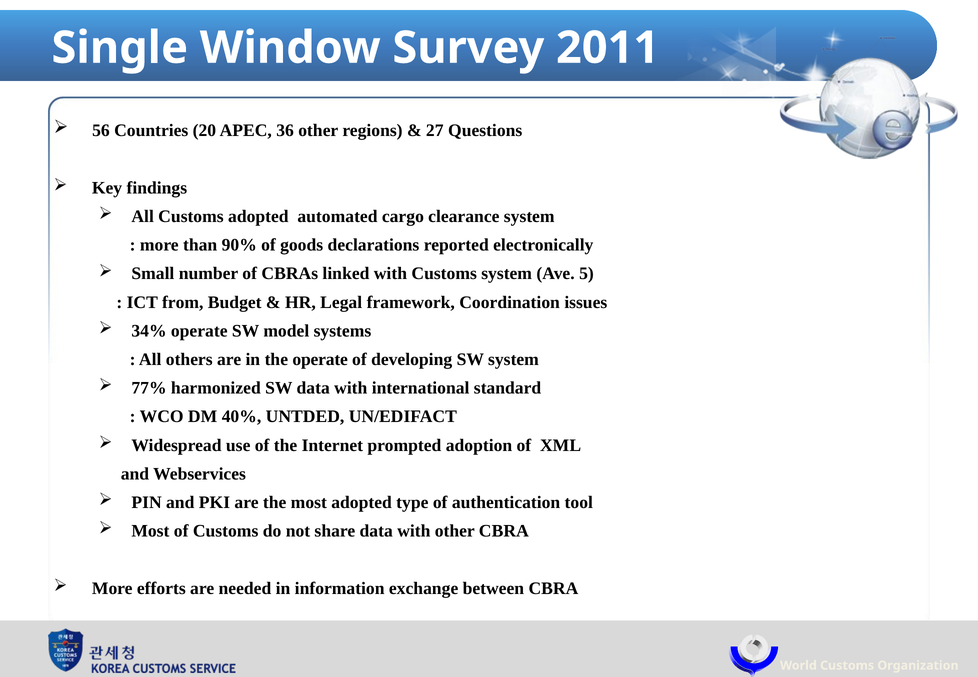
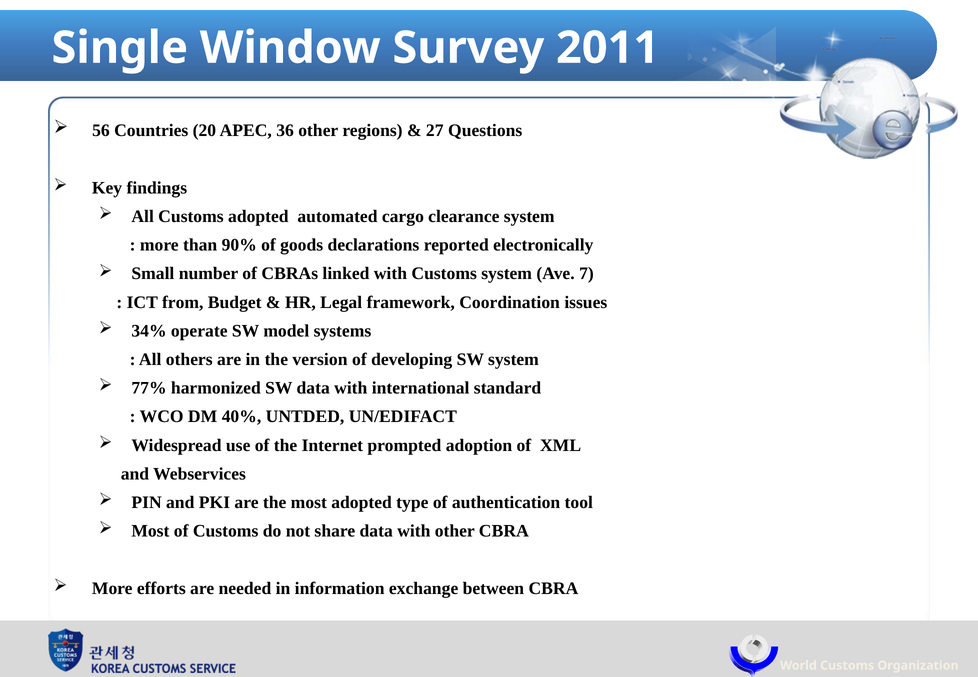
5: 5 -> 7
the operate: operate -> version
